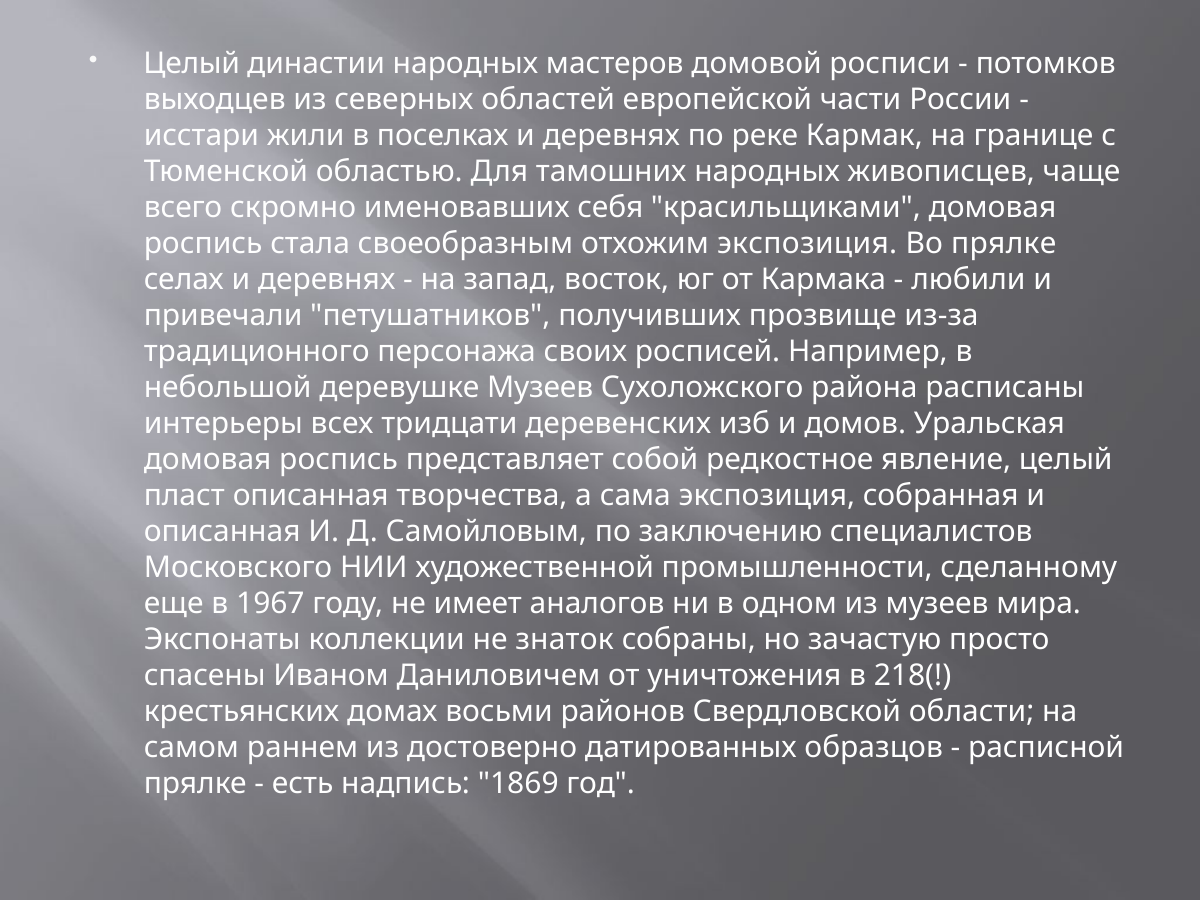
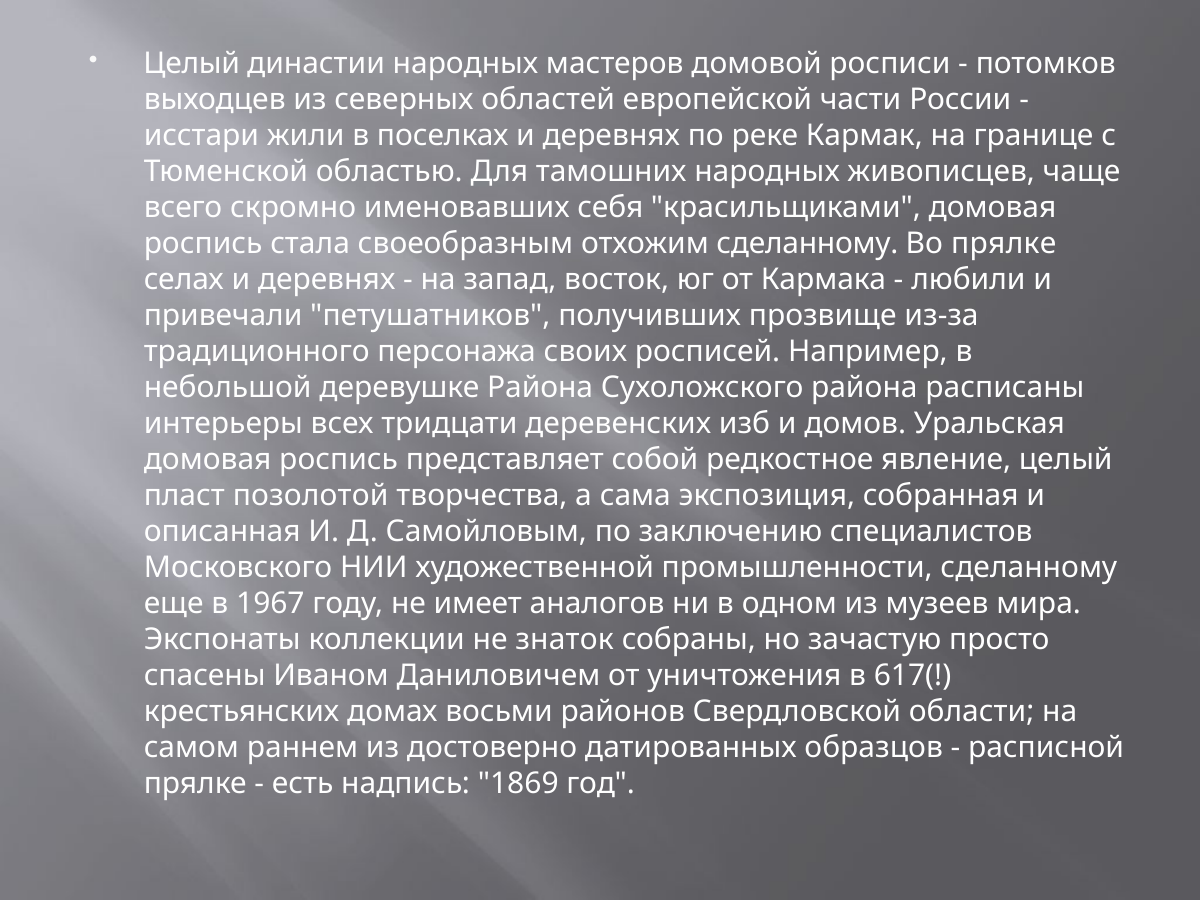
отхожим экспозиция: экспозиция -> сделанному
деревушке Музеев: Музеев -> Района
пласт описанная: описанная -> позолотой
218(: 218( -> 617(
